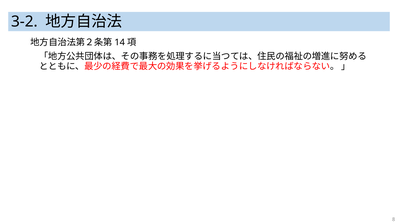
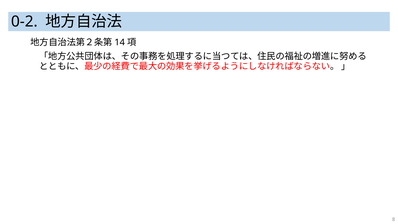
3-2: 3-2 -> 0-2
